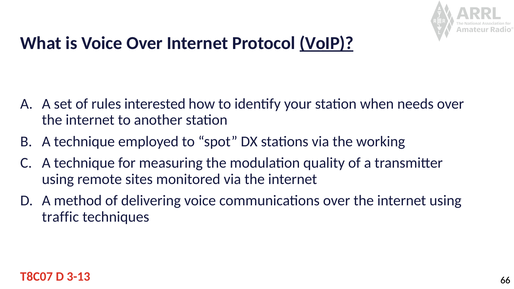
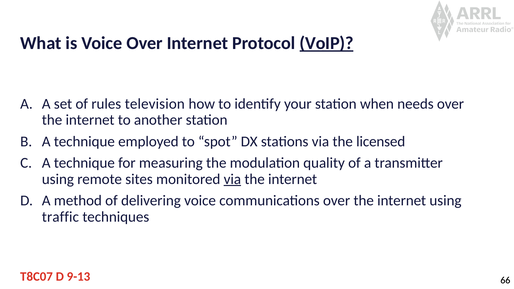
interested: interested -> television
working: working -> licensed
via at (232, 179) underline: none -> present
3-13: 3-13 -> 9-13
